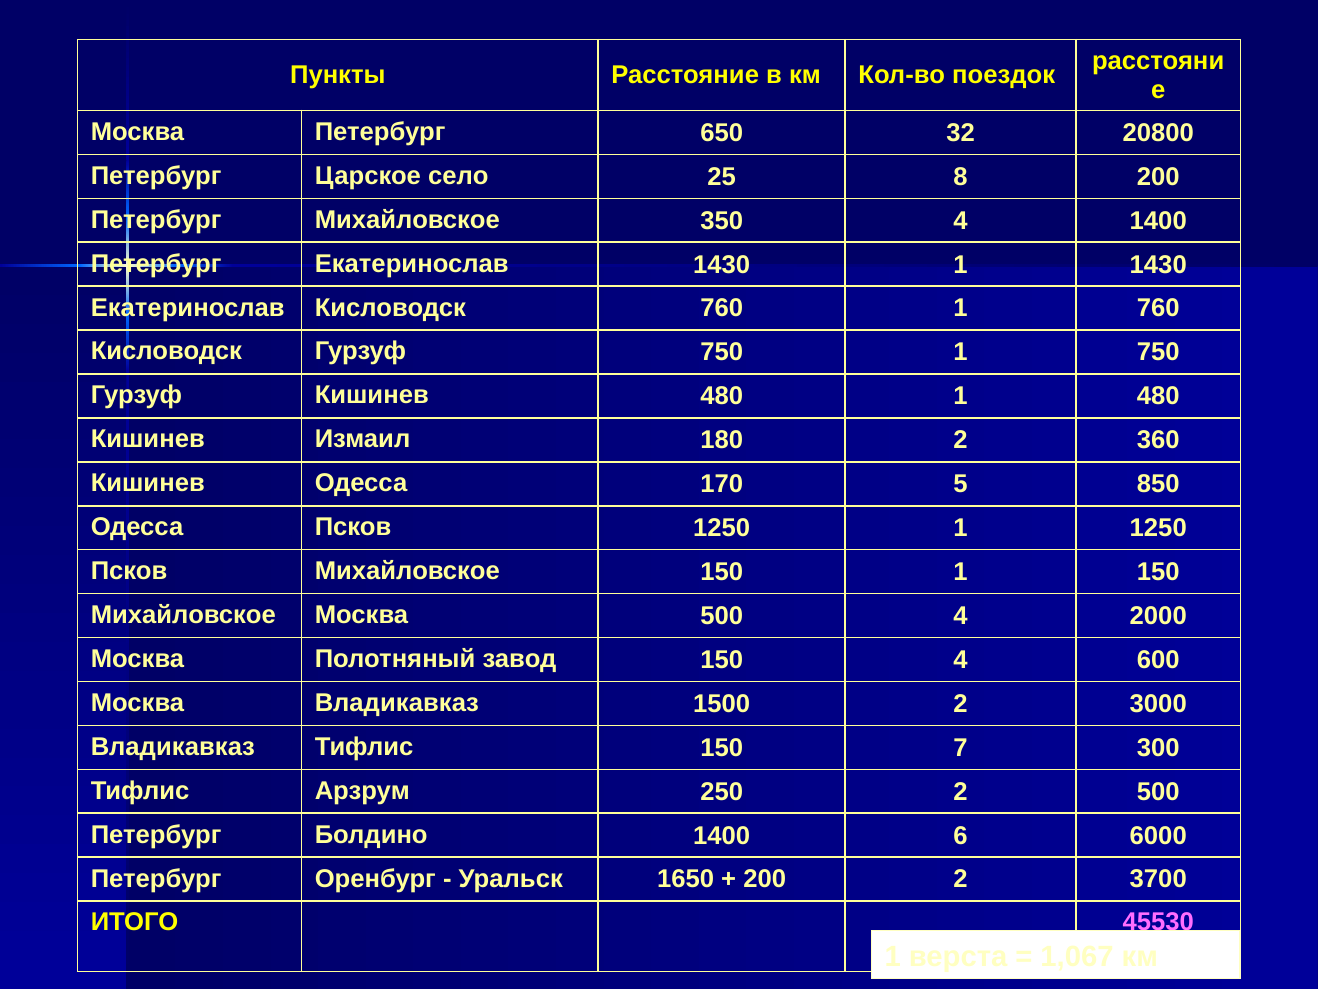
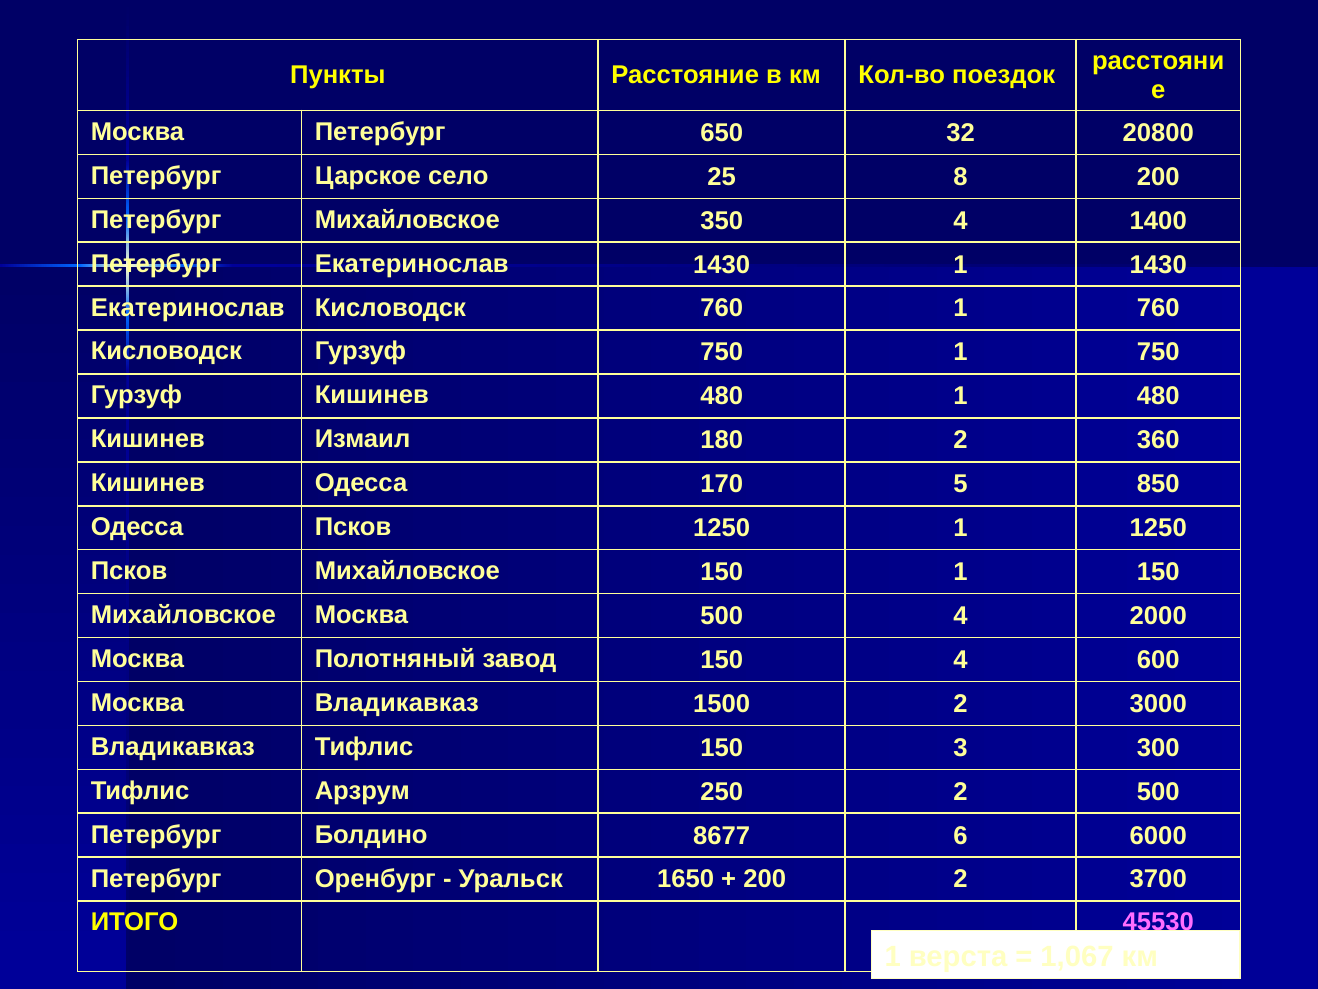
7: 7 -> 3
Болдино 1400: 1400 -> 8677
